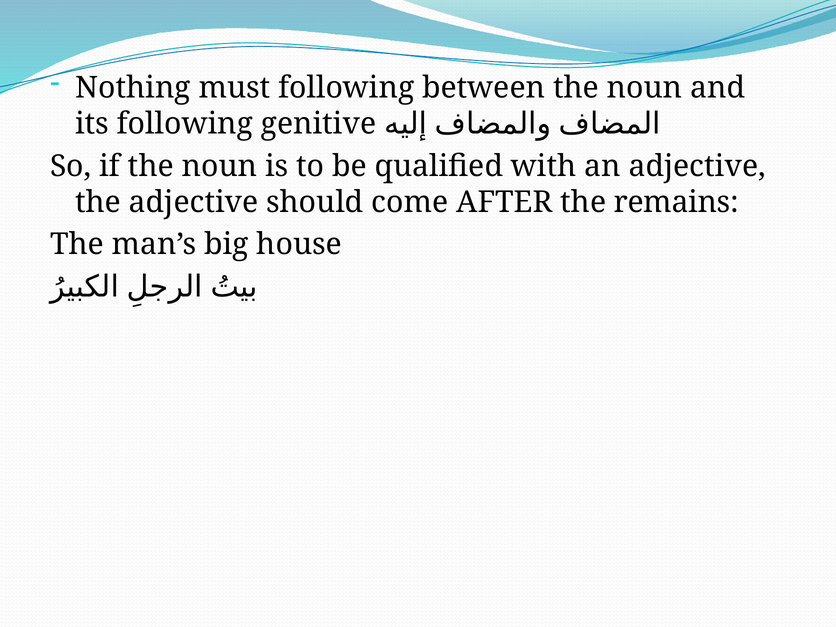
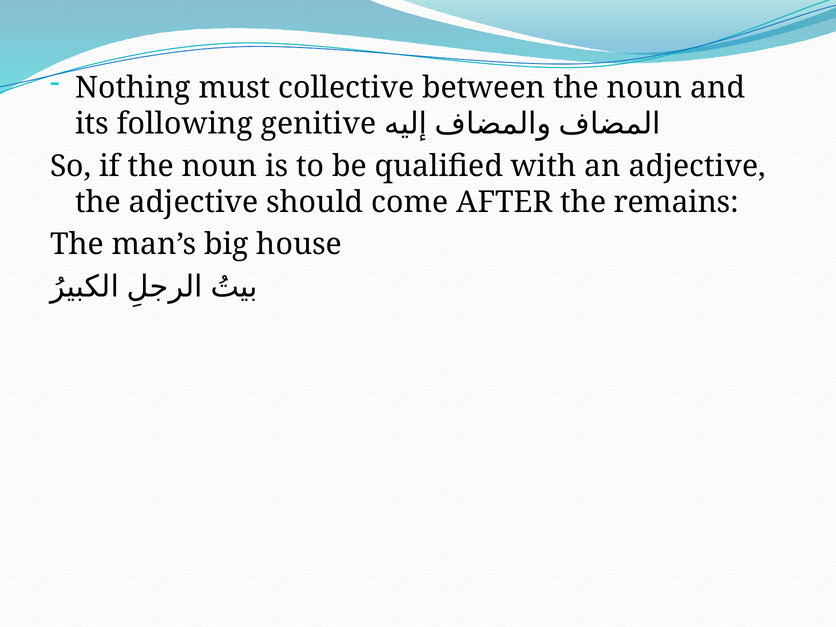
must following: following -> collective
